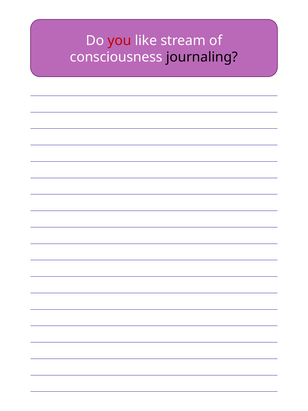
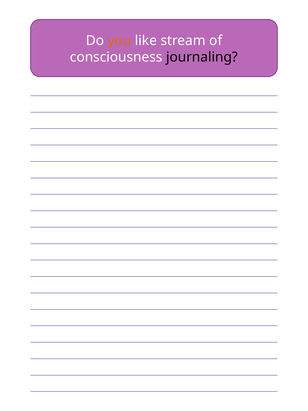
you colour: red -> orange
